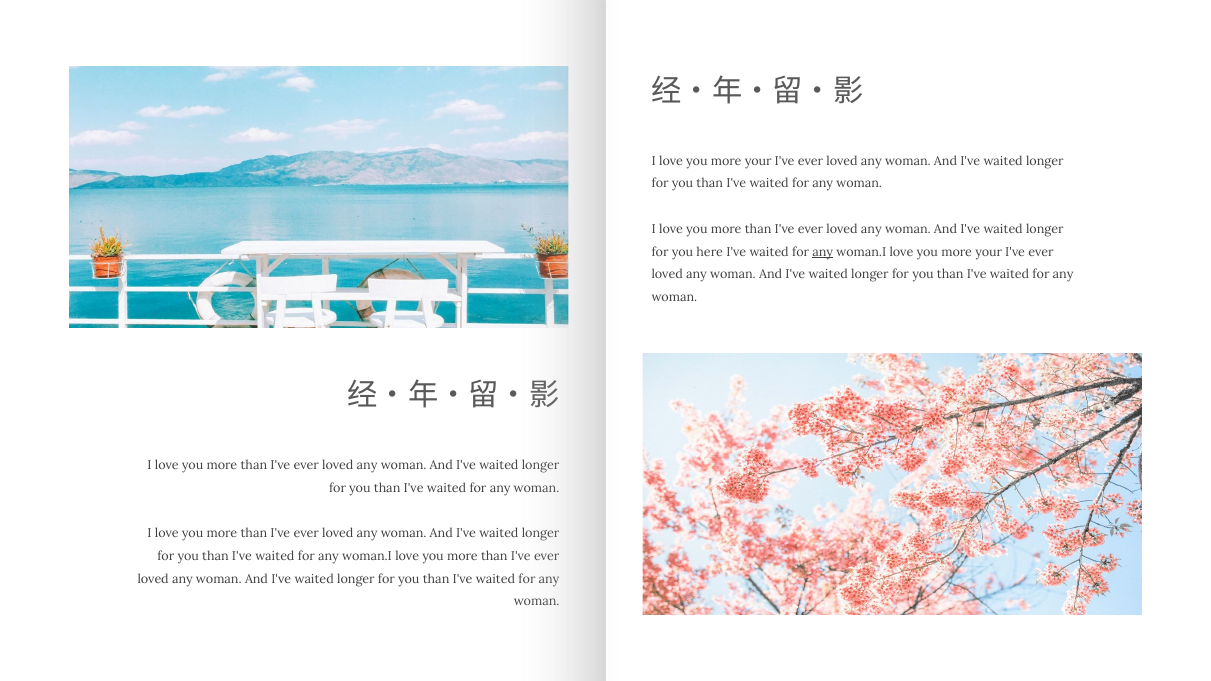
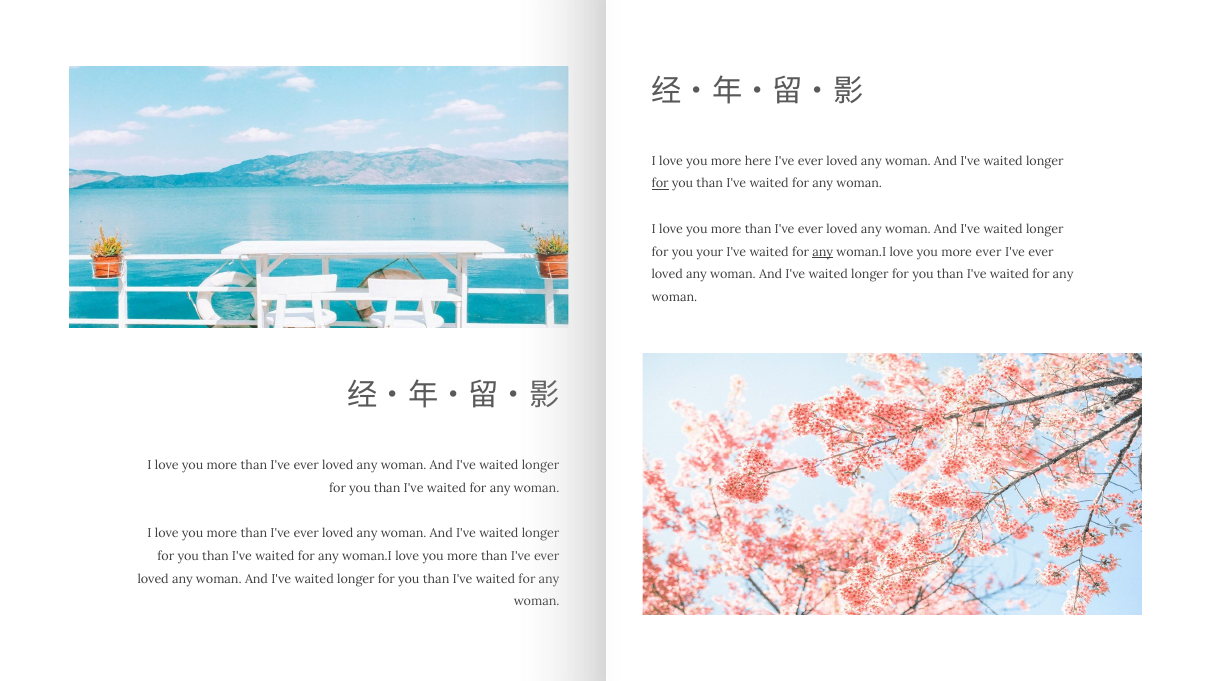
your at (758, 161): your -> here
for at (660, 184) underline: none -> present
here: here -> your
your at (989, 252): your -> ever
